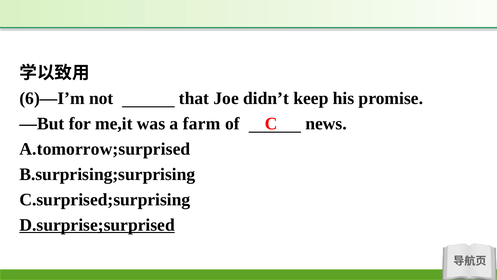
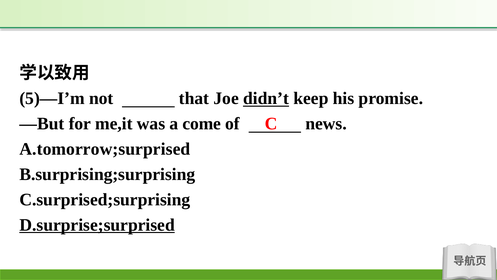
6)—I’m: 6)—I’m -> 5)—I’m
didn’t underline: none -> present
farm: farm -> come
